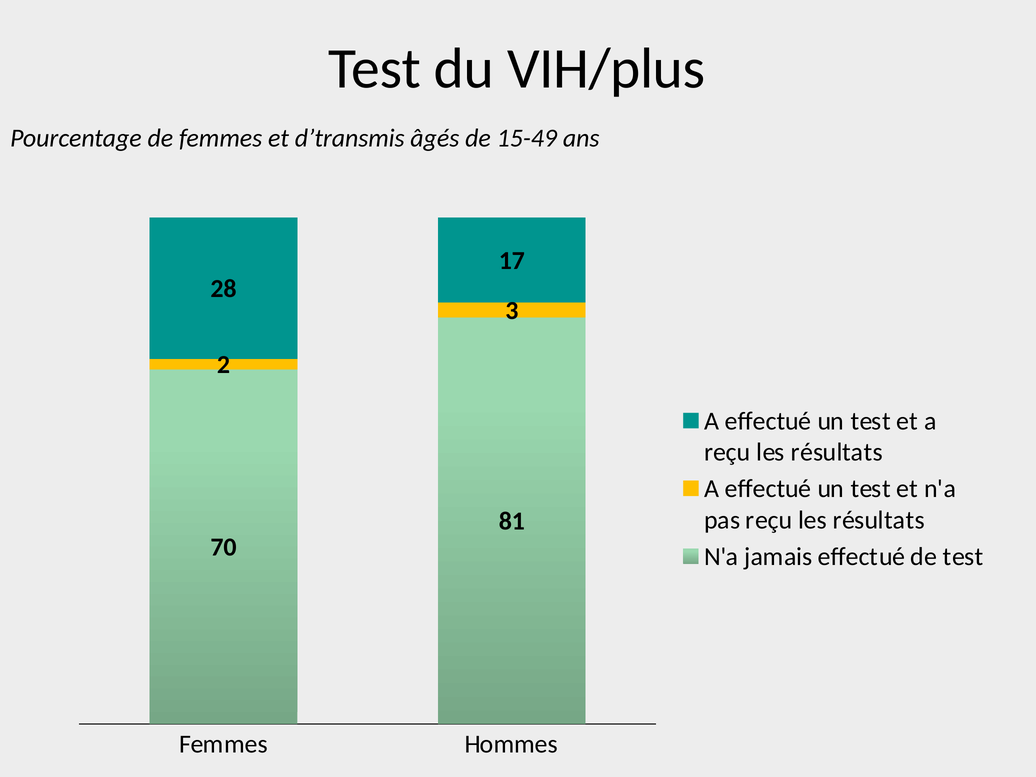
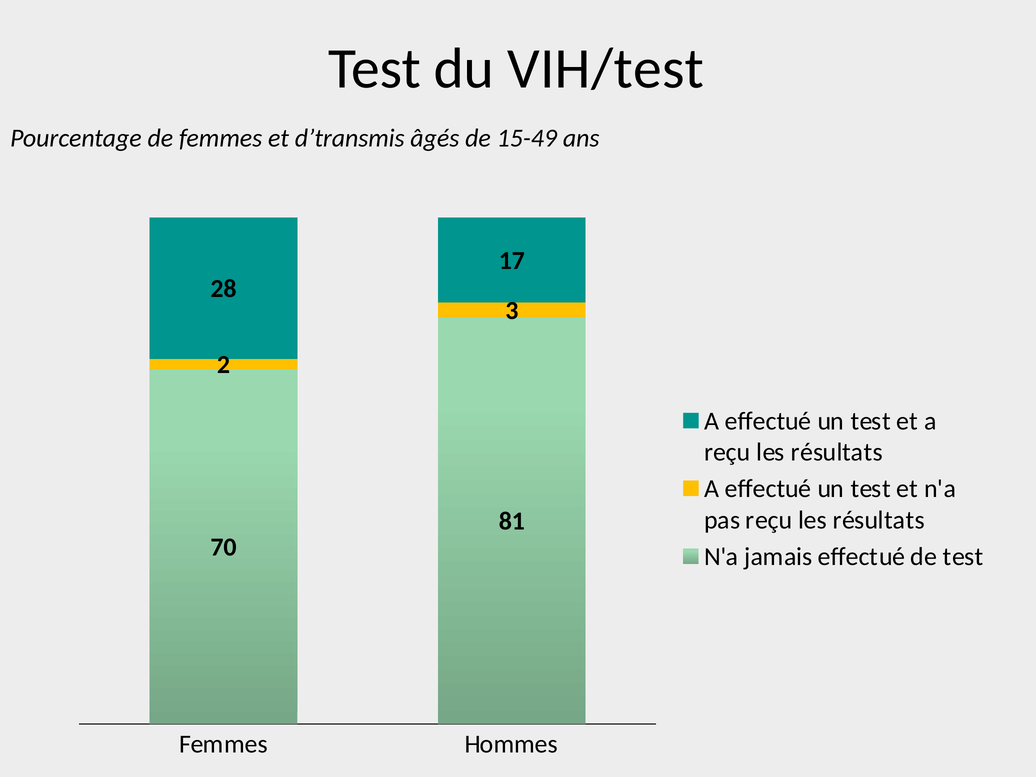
VIH/plus: VIH/plus -> VIH/test
